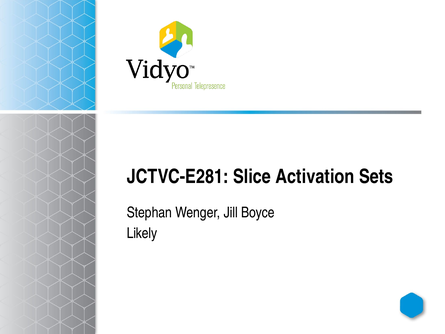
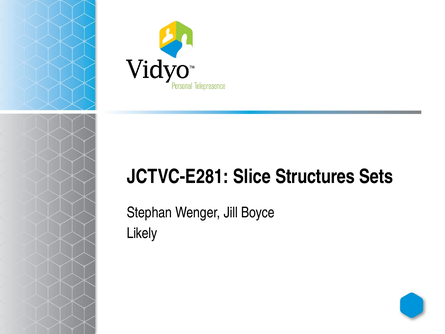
Activation: Activation -> Structures
